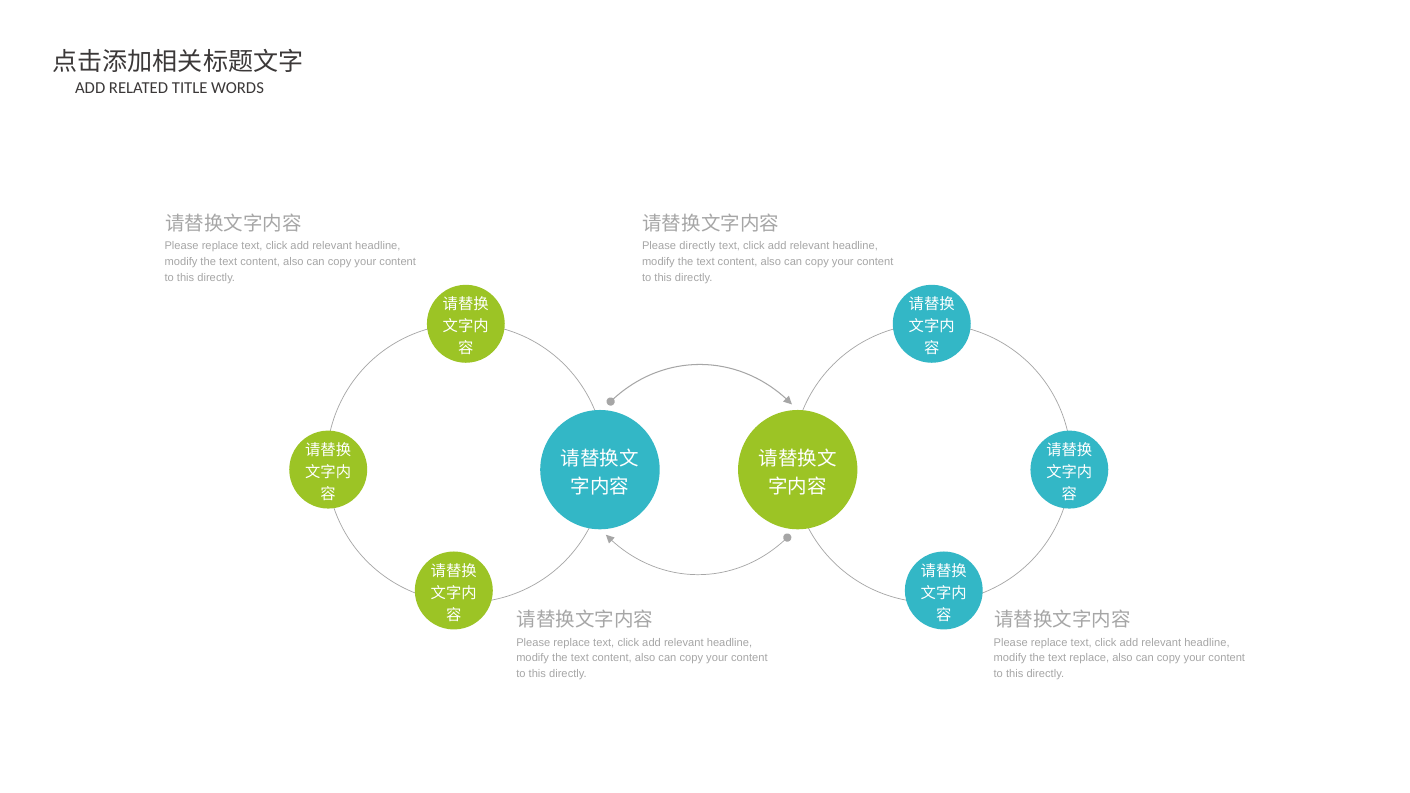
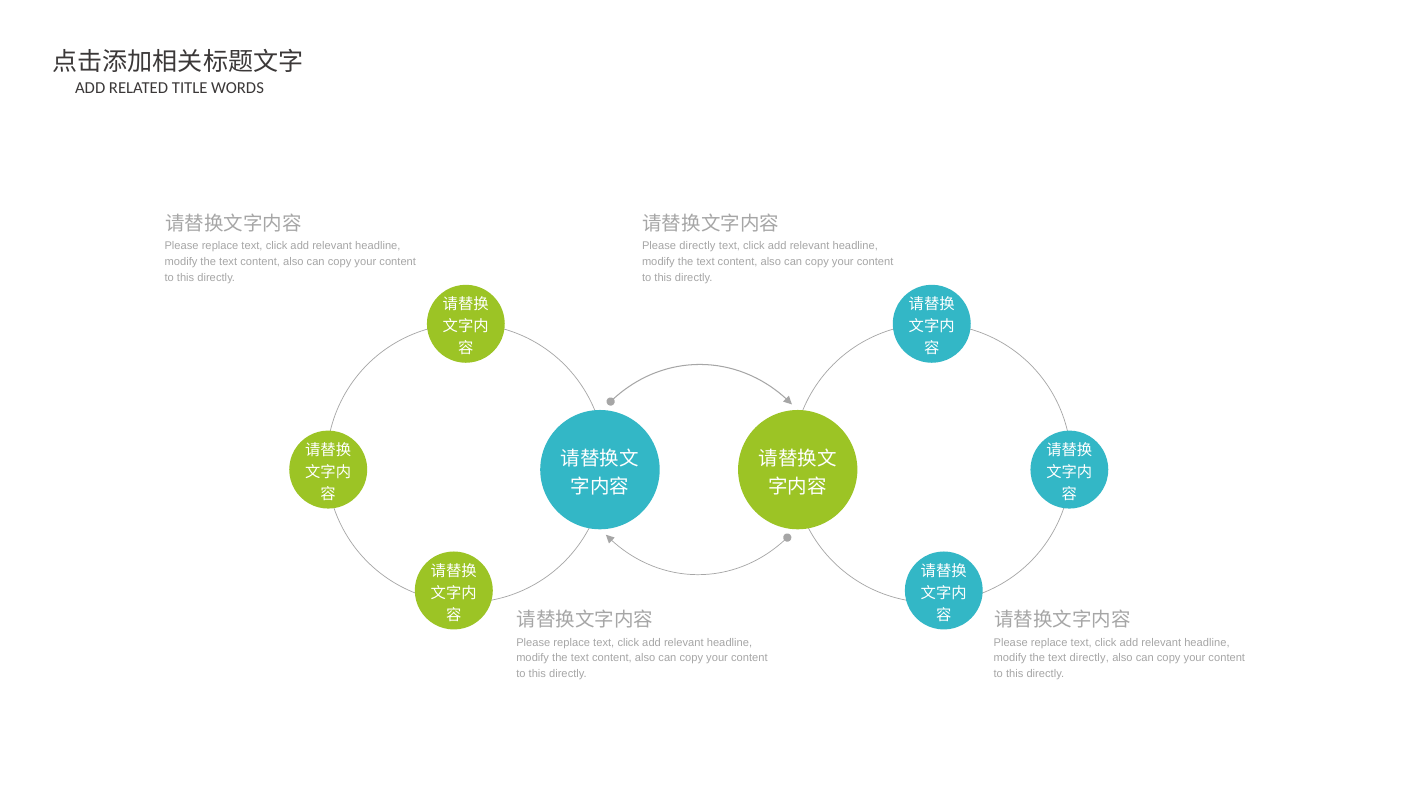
text replace: replace -> directly
